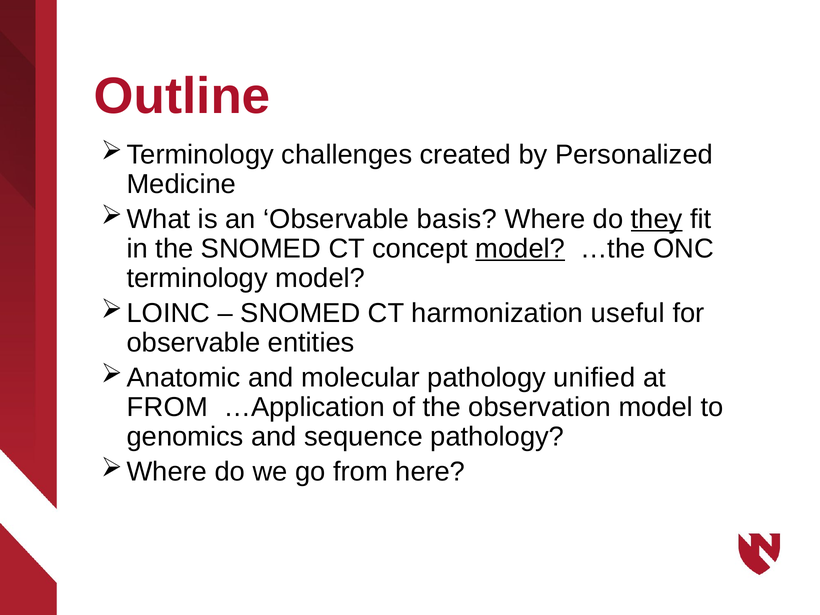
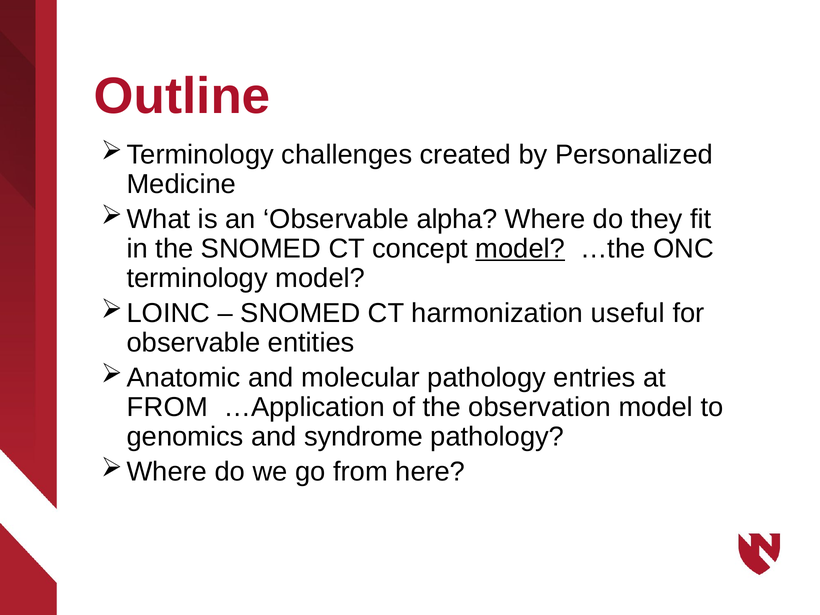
basis: basis -> alpha
they underline: present -> none
unified: unified -> entries
sequence: sequence -> syndrome
